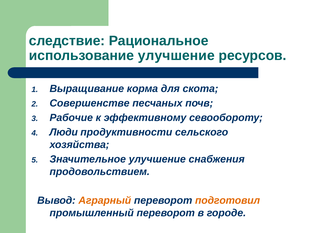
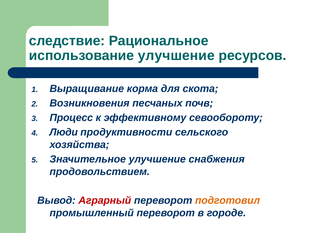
Совершенстве: Совершенстве -> Возникновения
Рабочие: Рабочие -> Процесс
Аграрный colour: orange -> red
